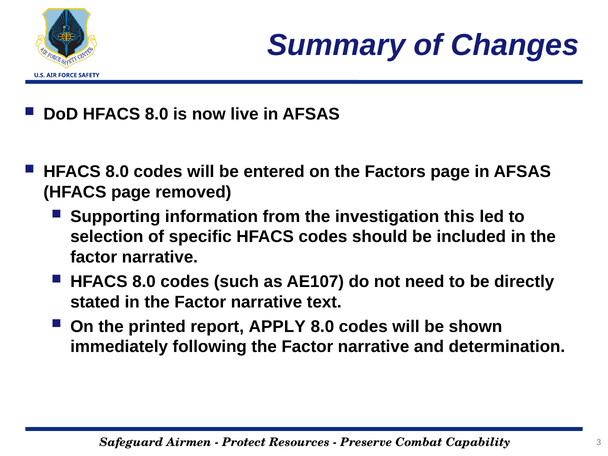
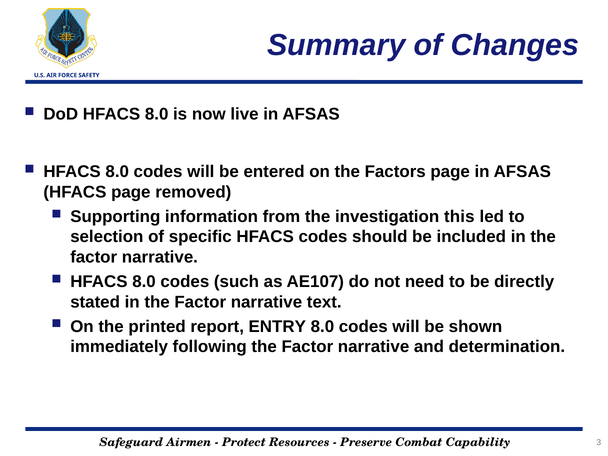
APPLY: APPLY -> ENTRY
